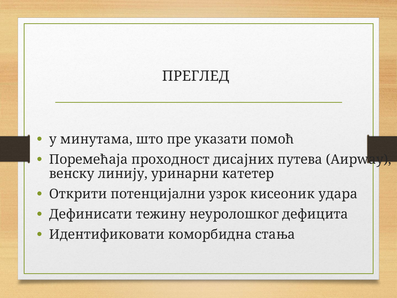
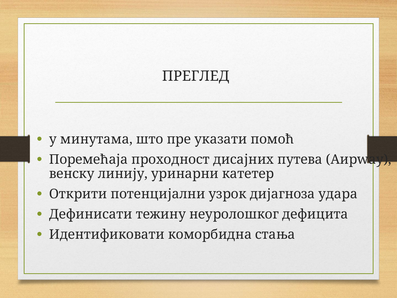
кисеоник: кисеоник -> дијагноза
